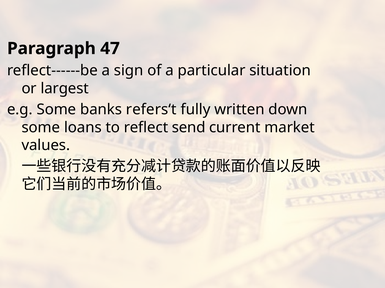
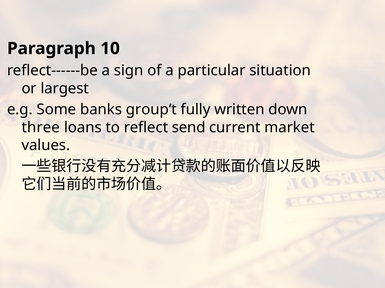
47: 47 -> 10
refers‘t: refers‘t -> group‘t
some at (41, 128): some -> three
